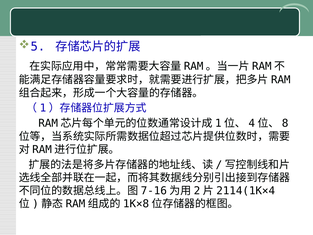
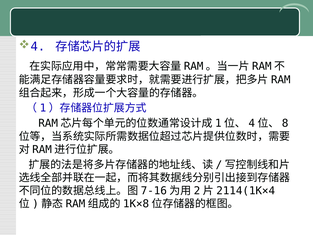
5: 5 -> 4
